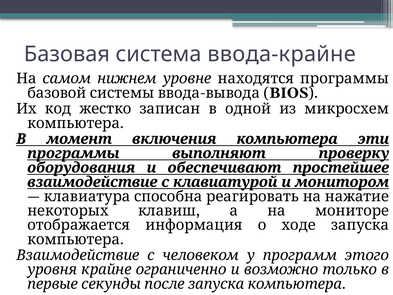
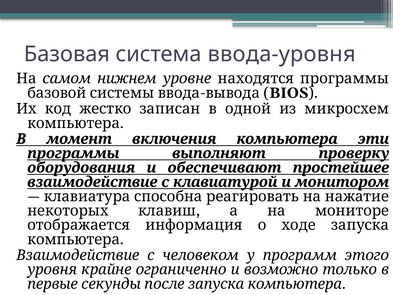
ввода-крайне: ввода-крайне -> ввода-уровня
